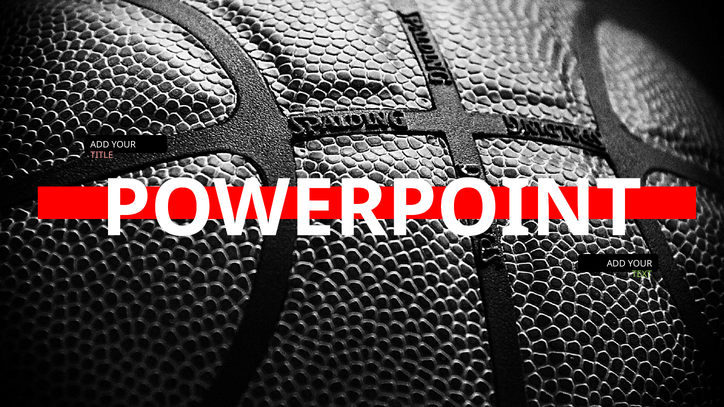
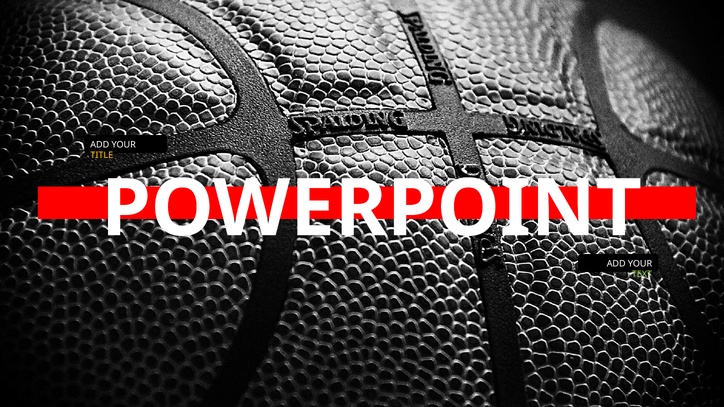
TITLE colour: pink -> yellow
